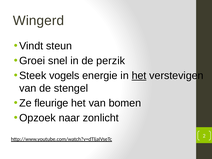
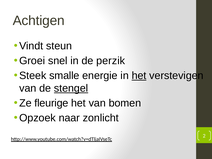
Wingerd: Wingerd -> Achtigen
vogels: vogels -> smalle
stengel underline: none -> present
